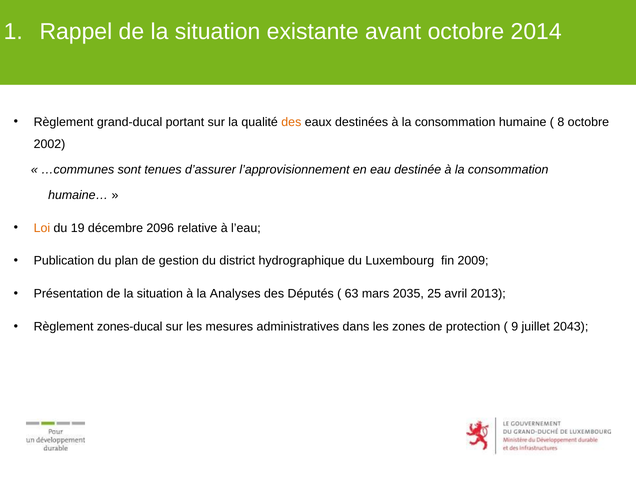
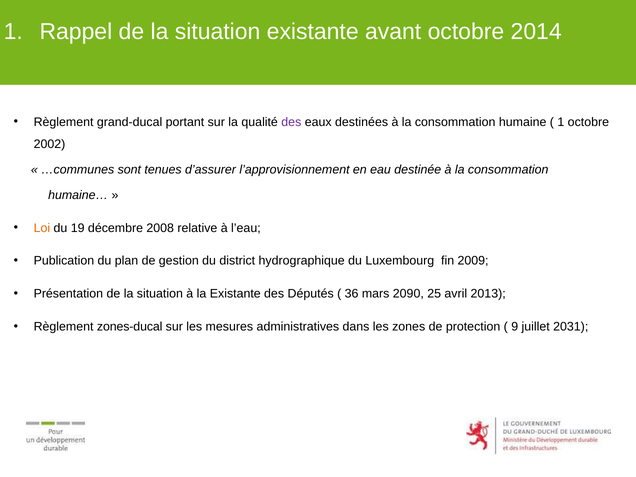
des at (291, 122) colour: orange -> purple
8 at (561, 122): 8 -> 1
2096: 2096 -> 2008
la Analyses: Analyses -> Existante
63: 63 -> 36
2035: 2035 -> 2090
2043: 2043 -> 2031
